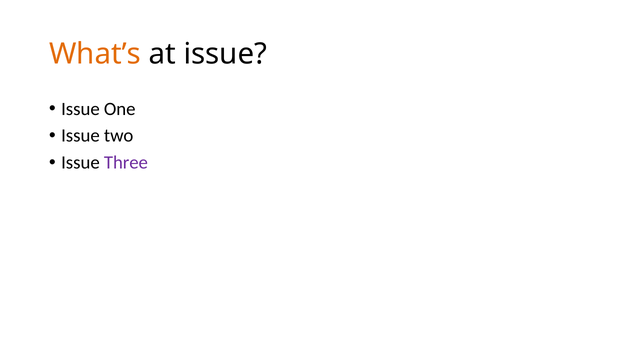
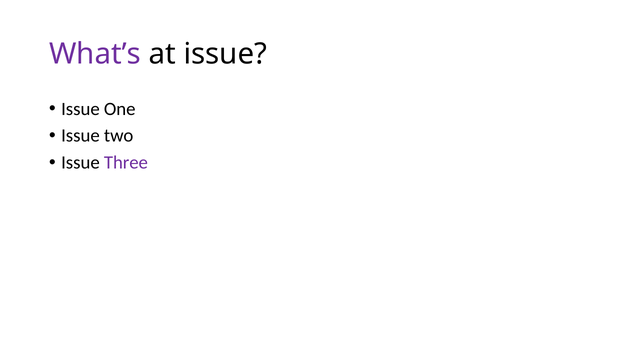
What’s colour: orange -> purple
